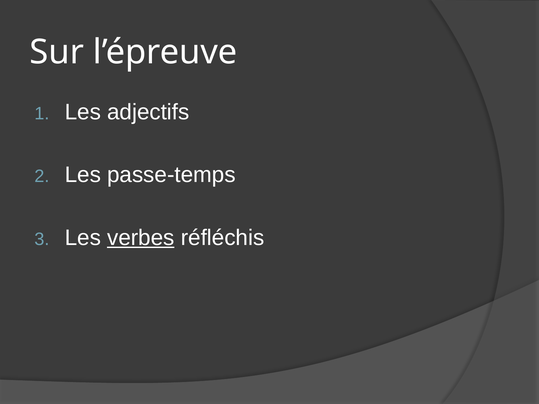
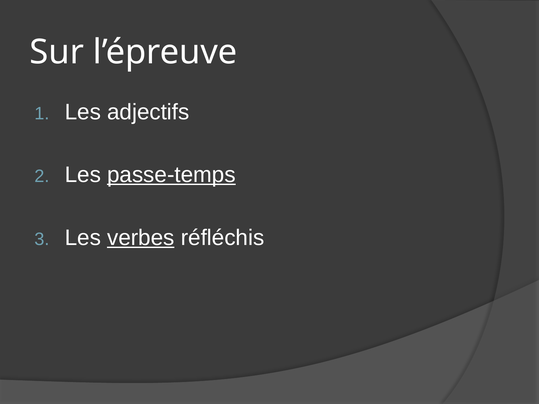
passe-temps underline: none -> present
